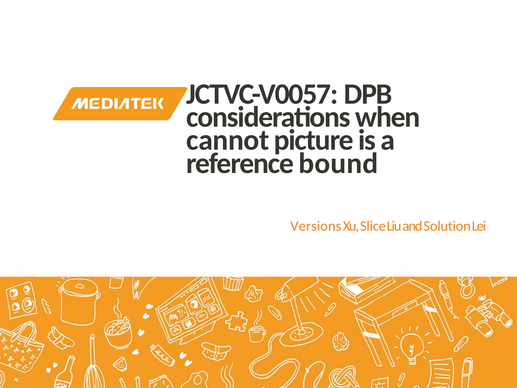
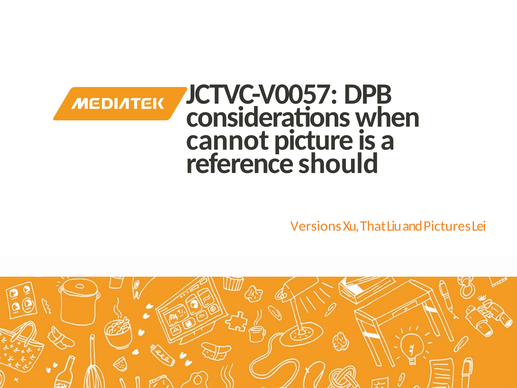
bound: bound -> should
Slice: Slice -> That
Solution: Solution -> Pictures
